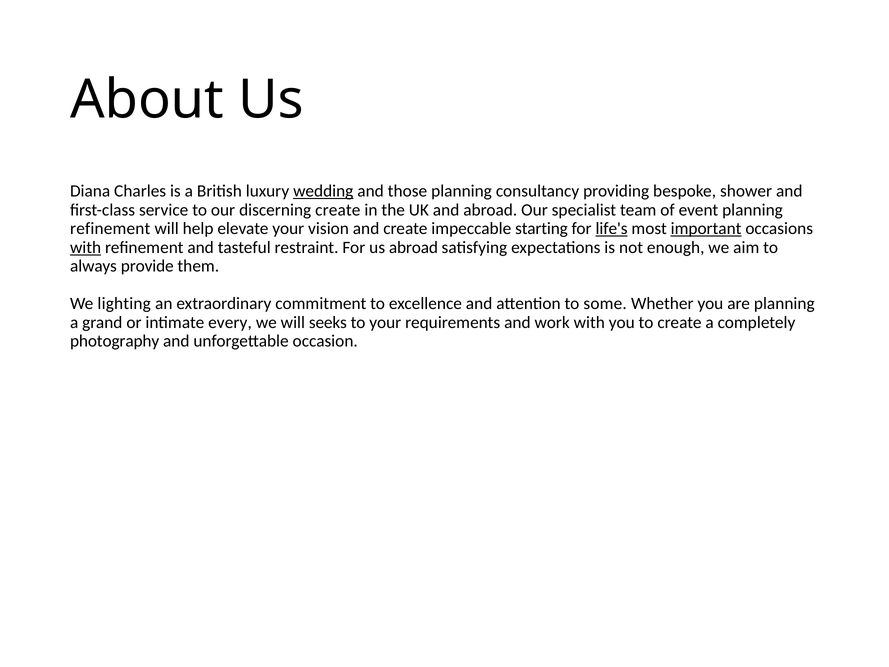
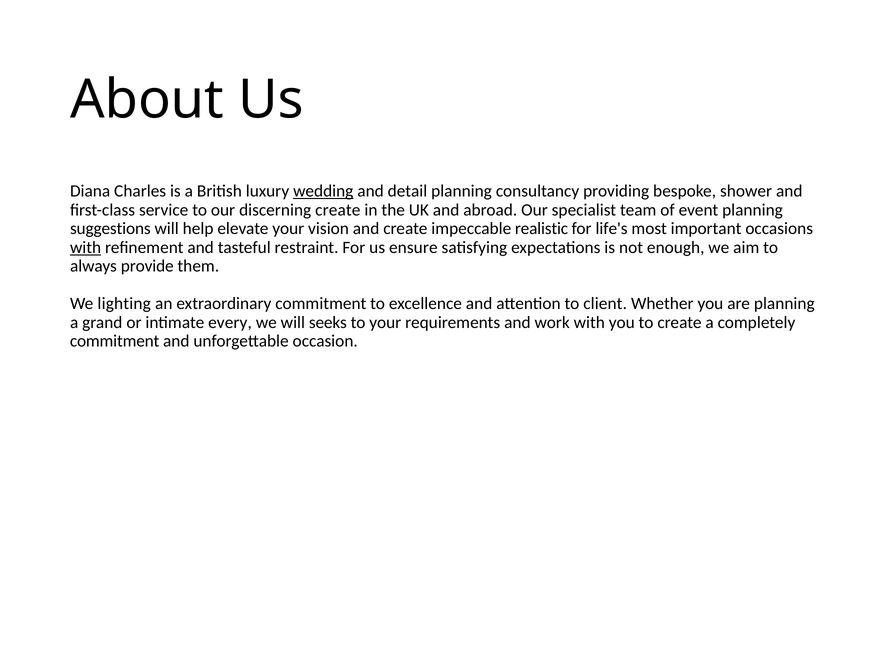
those: those -> detail
refinement at (110, 229): refinement -> suggestions
starting: starting -> realistic
life's underline: present -> none
important underline: present -> none
us abroad: abroad -> ensure
some: some -> client
photography at (115, 341): photography -> commitment
